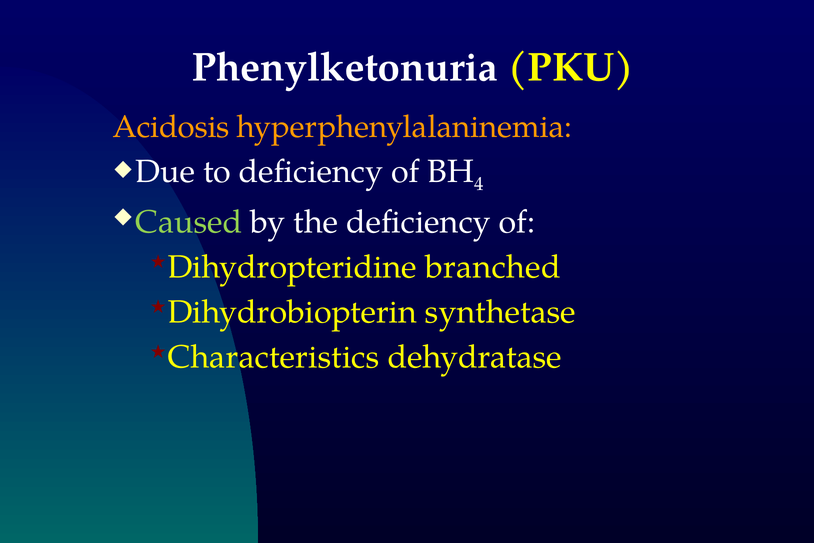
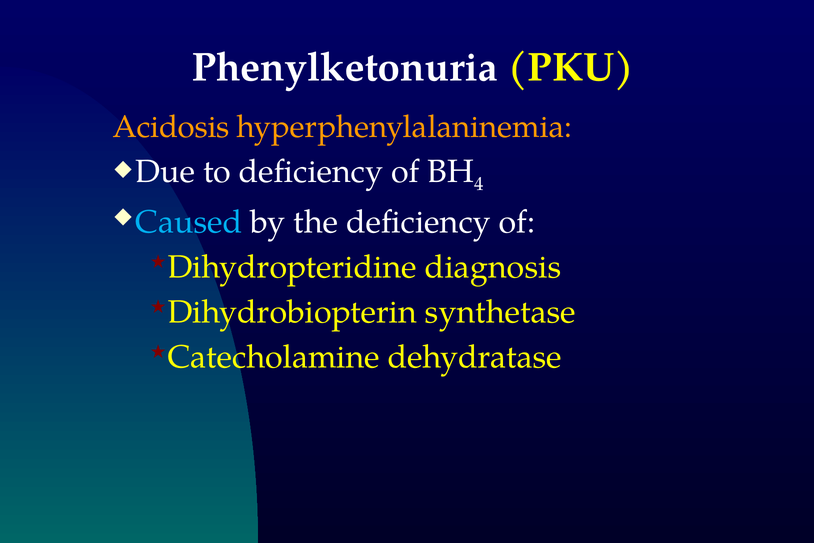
Caused colour: light green -> light blue
branched: branched -> diagnosis
Characteristics: Characteristics -> Catecholamine
